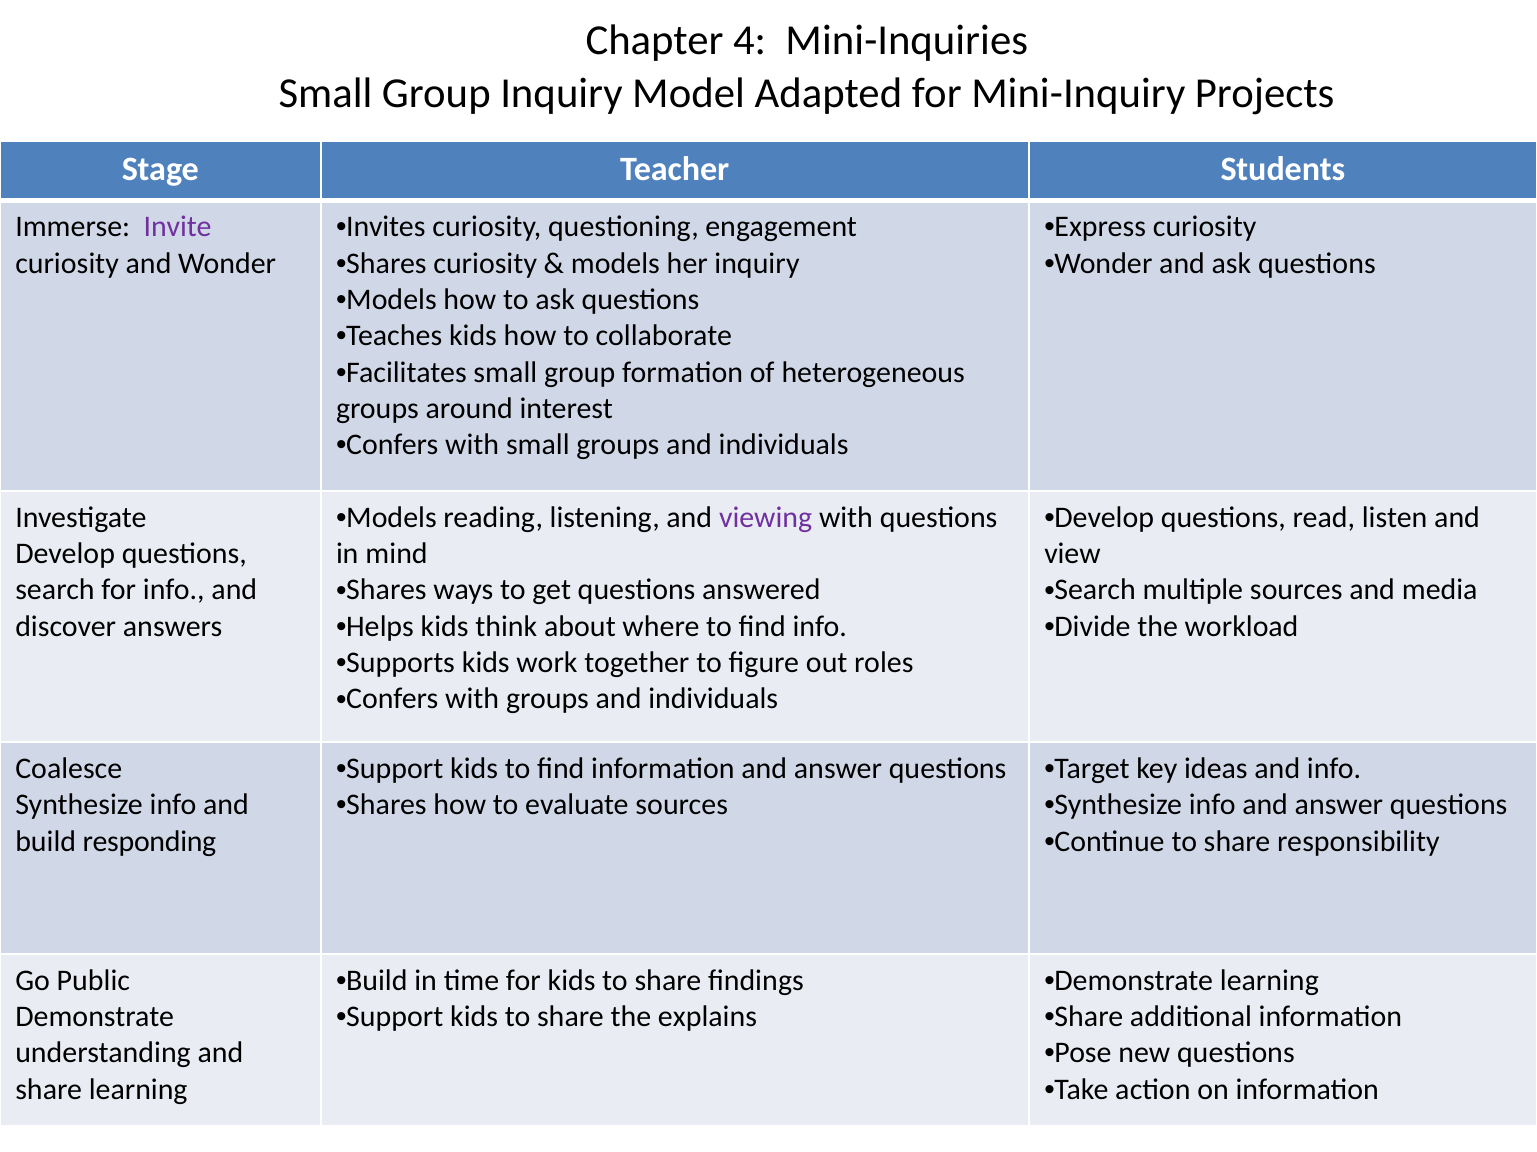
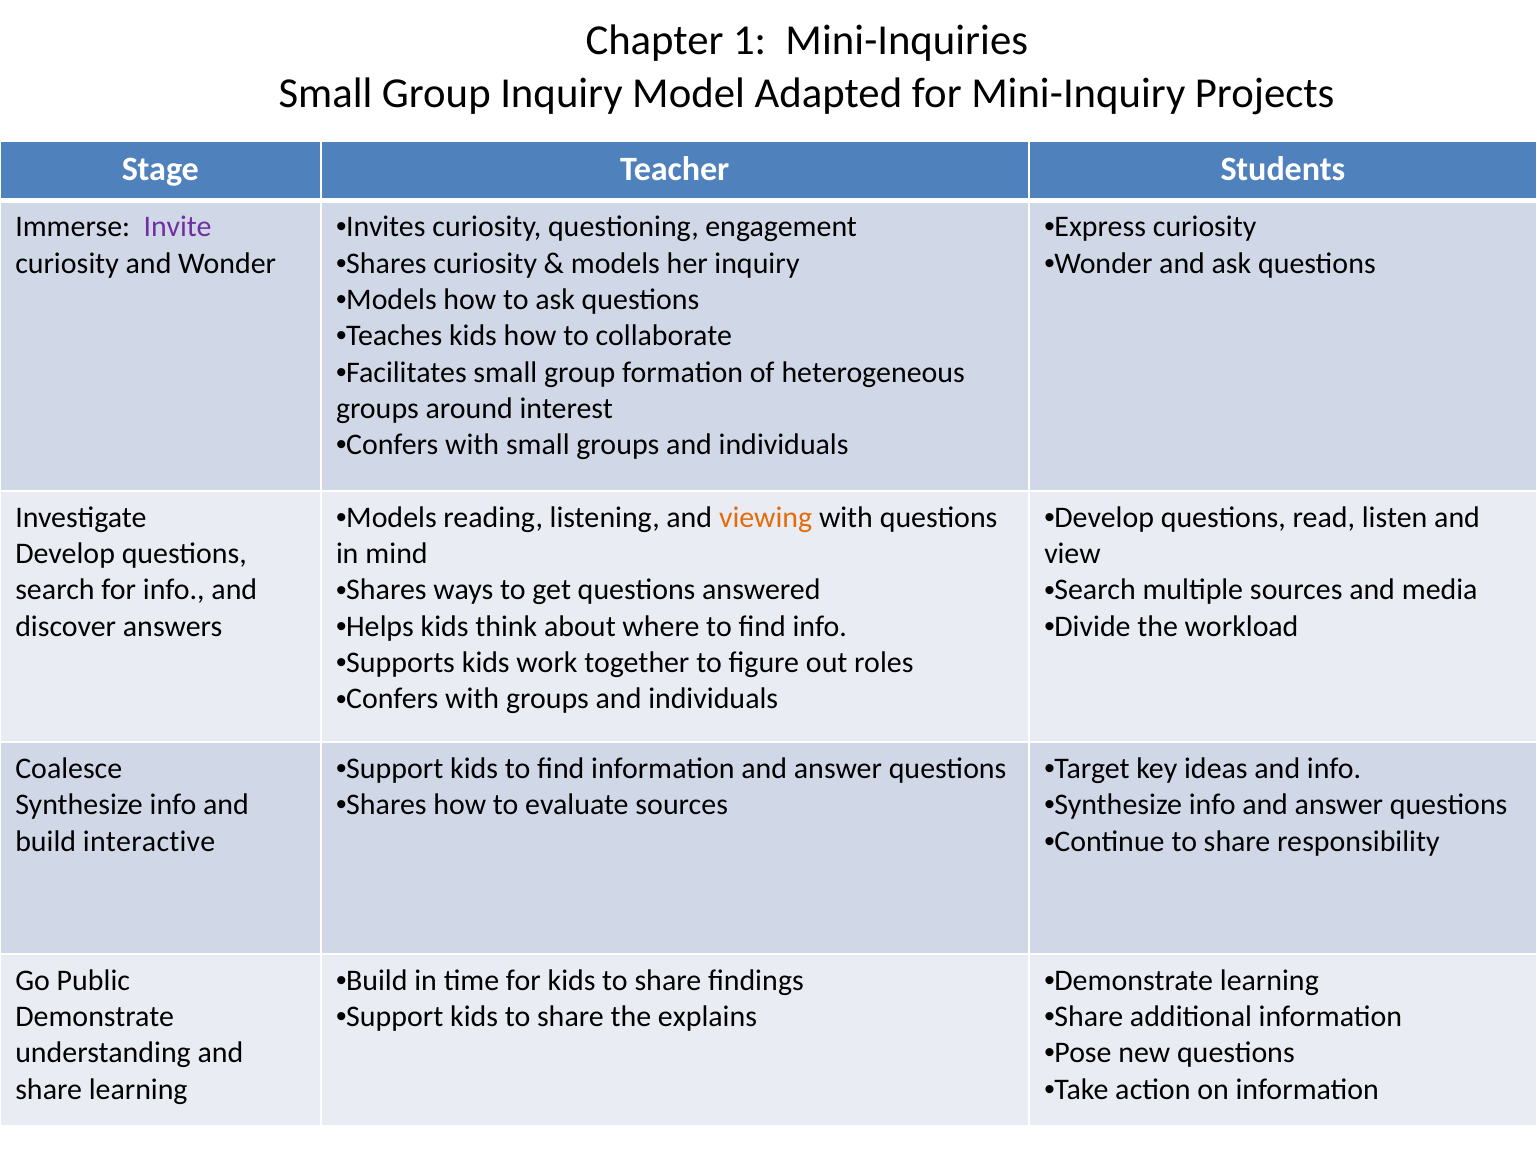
4: 4 -> 1
viewing colour: purple -> orange
responding: responding -> interactive
